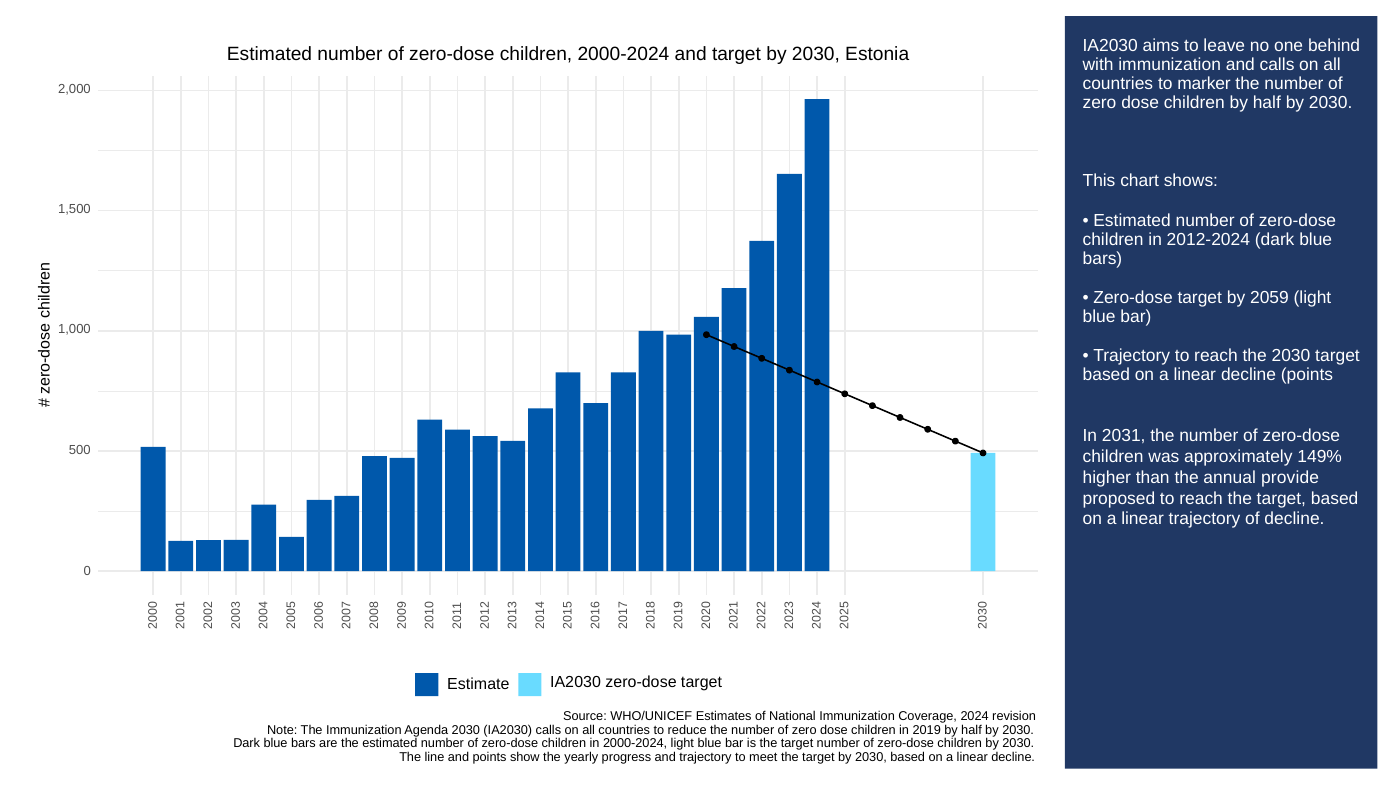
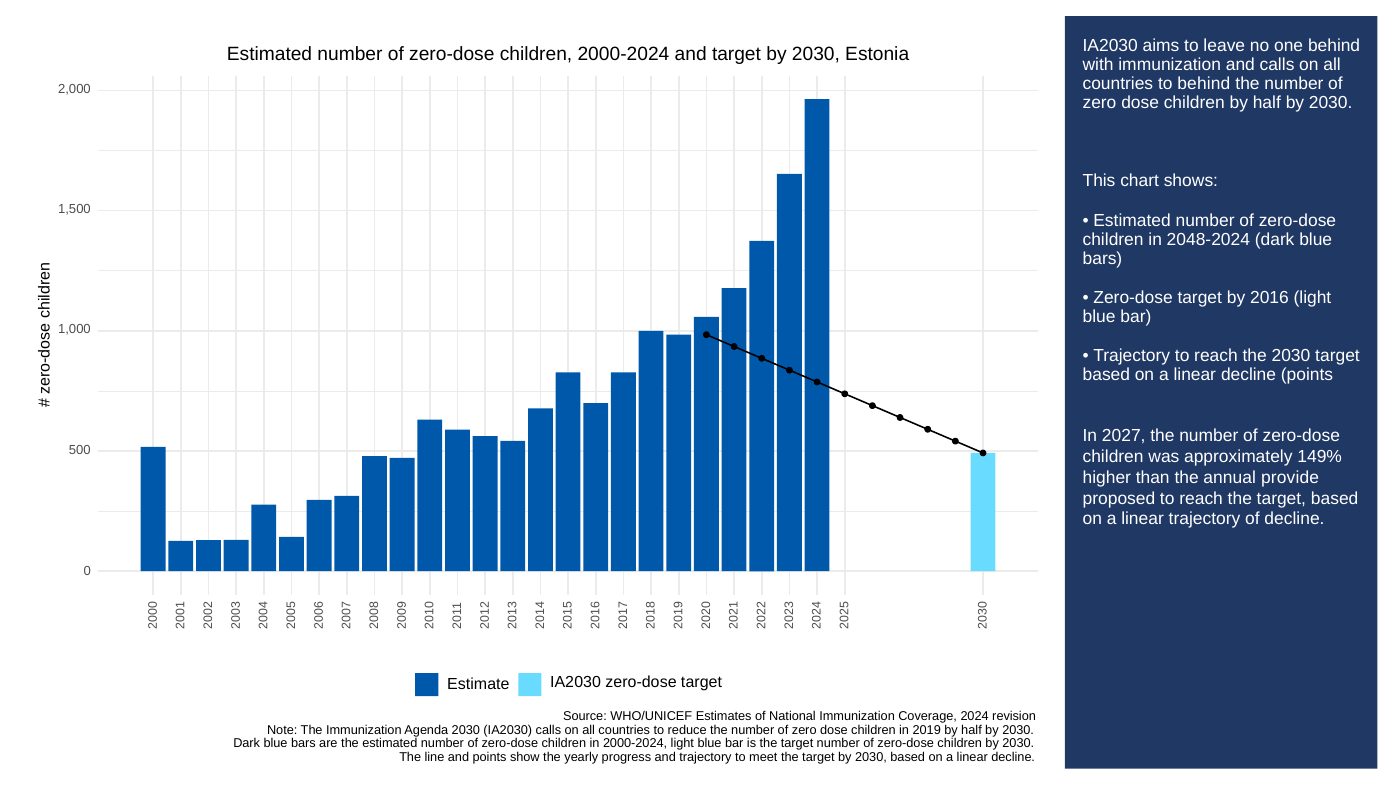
to marker: marker -> behind
2012-2024: 2012-2024 -> 2048-2024
2059: 2059 -> 2016
2031: 2031 -> 2027
